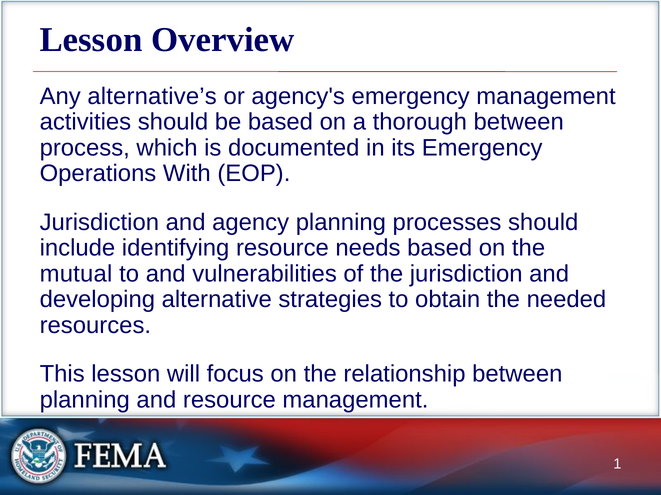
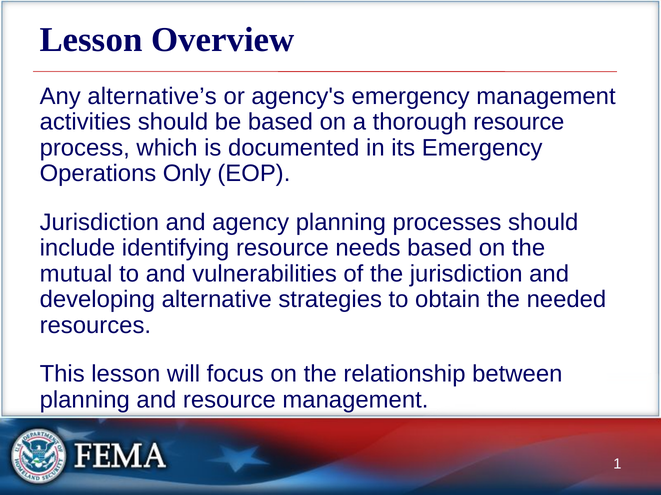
thorough between: between -> resource
With: With -> Only
